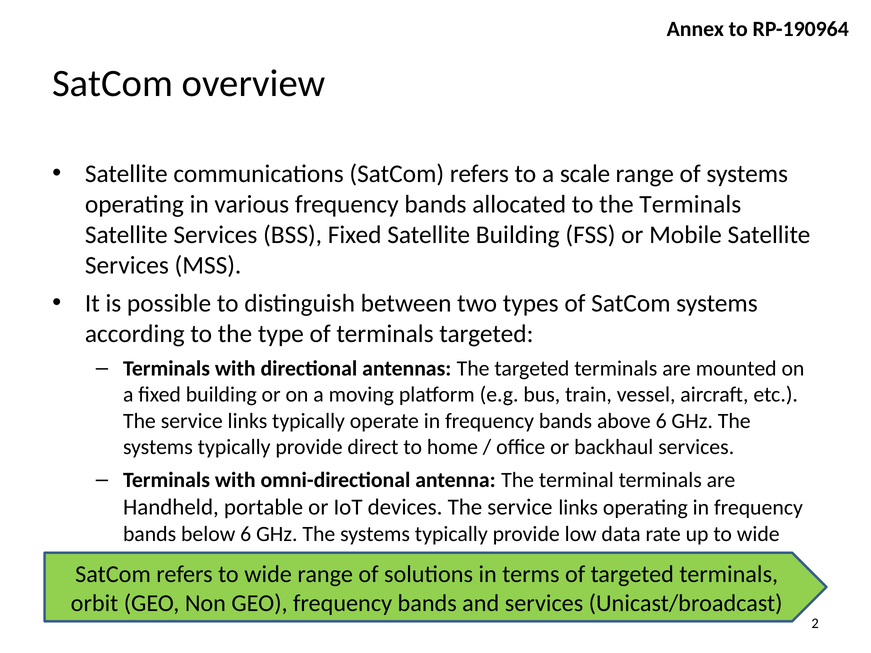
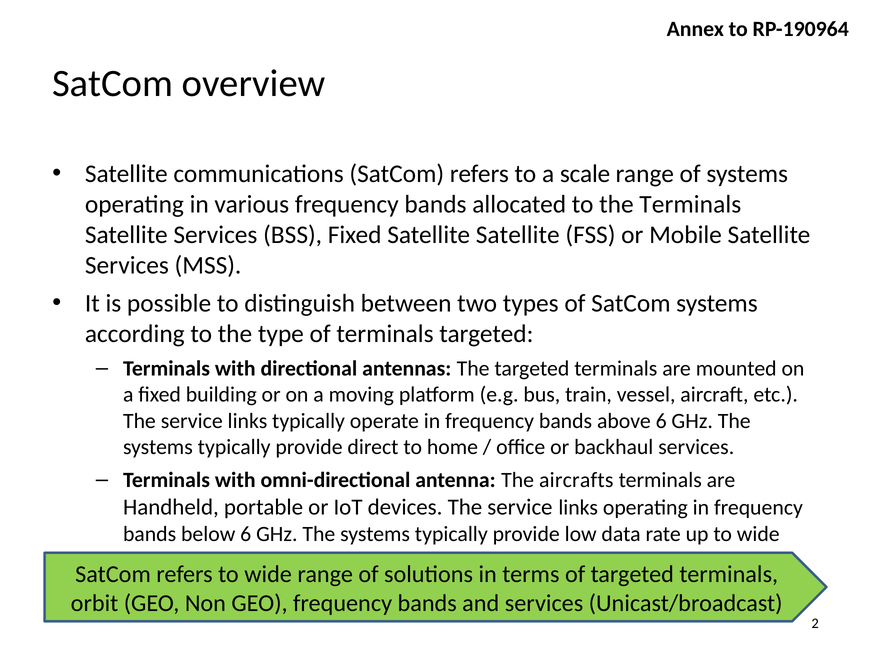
Satellite Building: Building -> Satellite
terminal: terminal -> aircrafts
